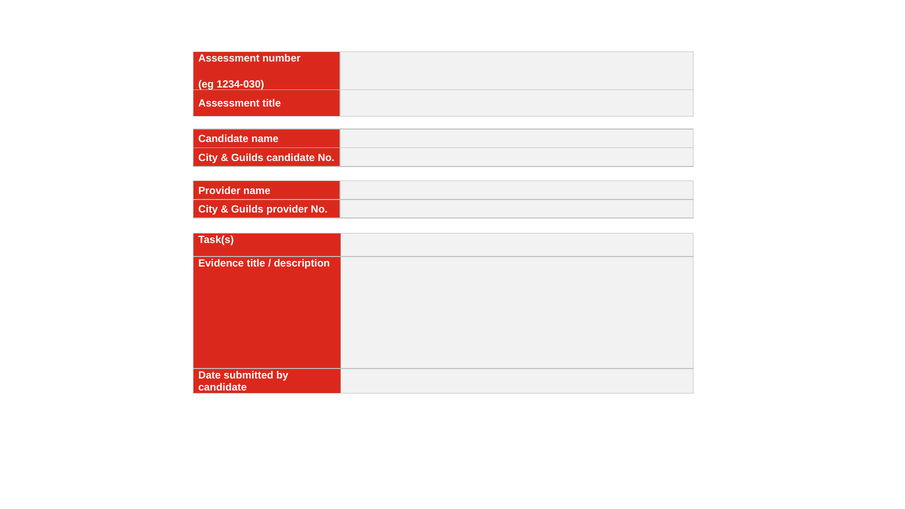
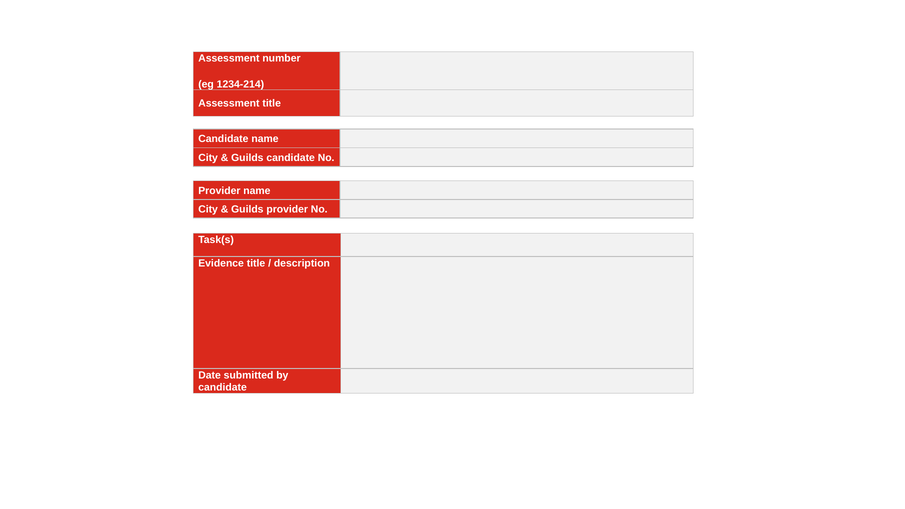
1234-030: 1234-030 -> 1234-214
